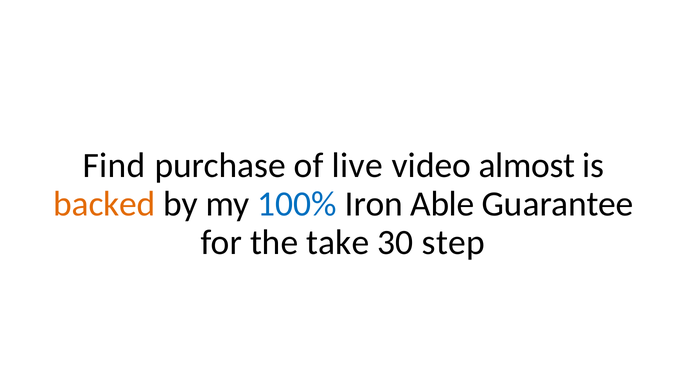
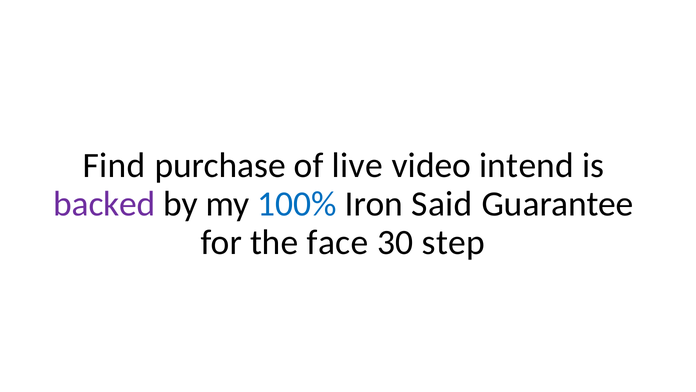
almost: almost -> intend
backed colour: orange -> purple
Able: Able -> Said
take: take -> face
